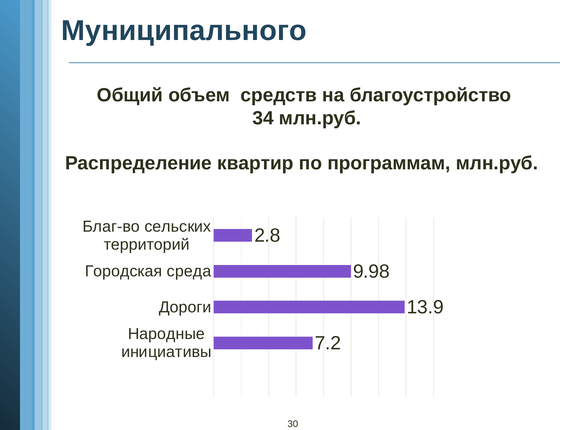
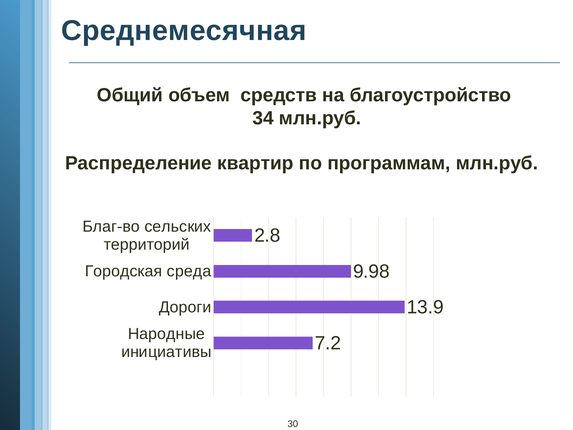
Муниципального: Муниципального -> Среднемесячная
